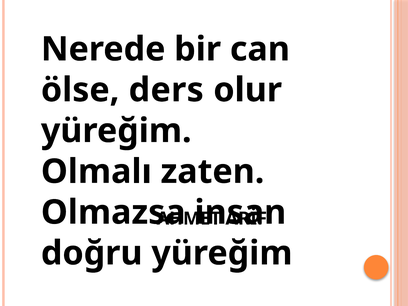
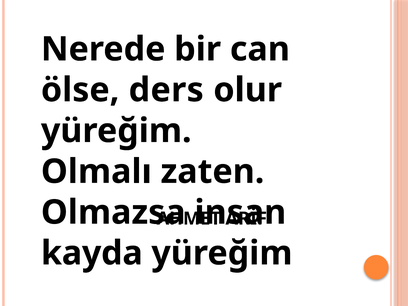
doğru: doğru -> kayda
